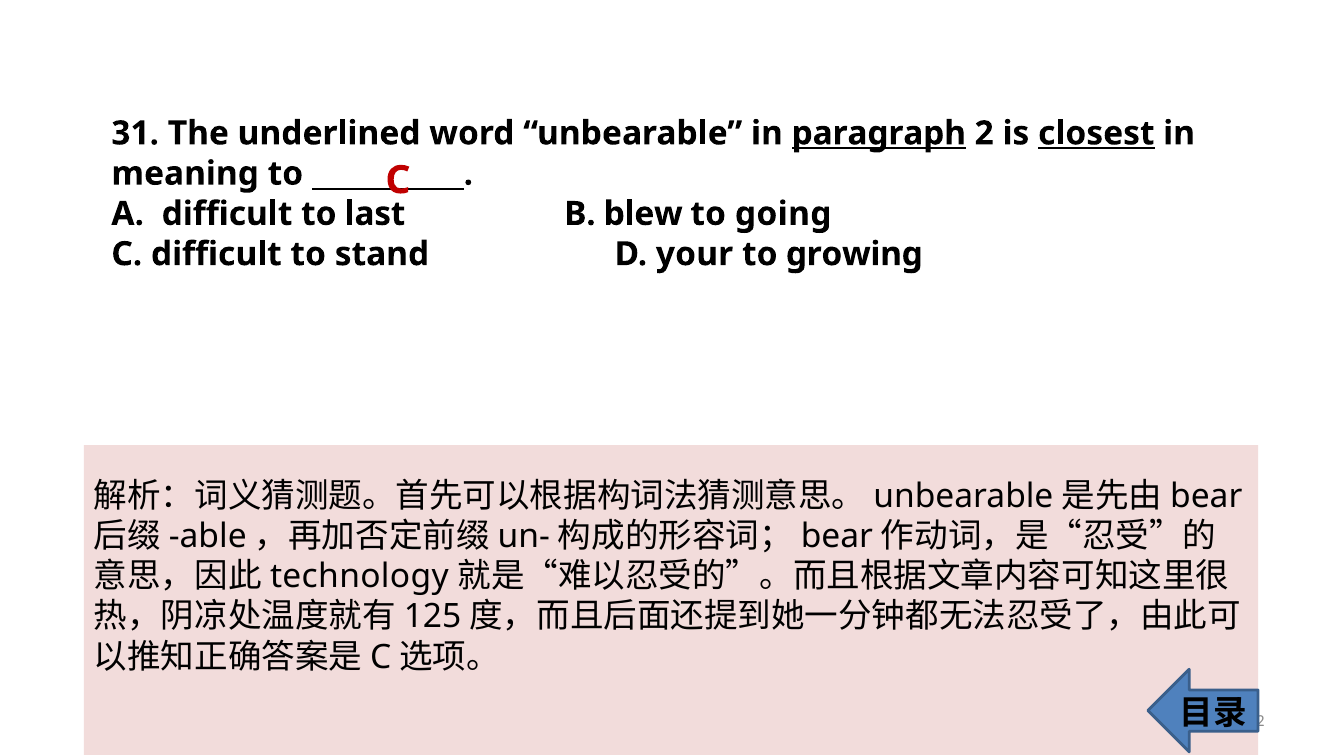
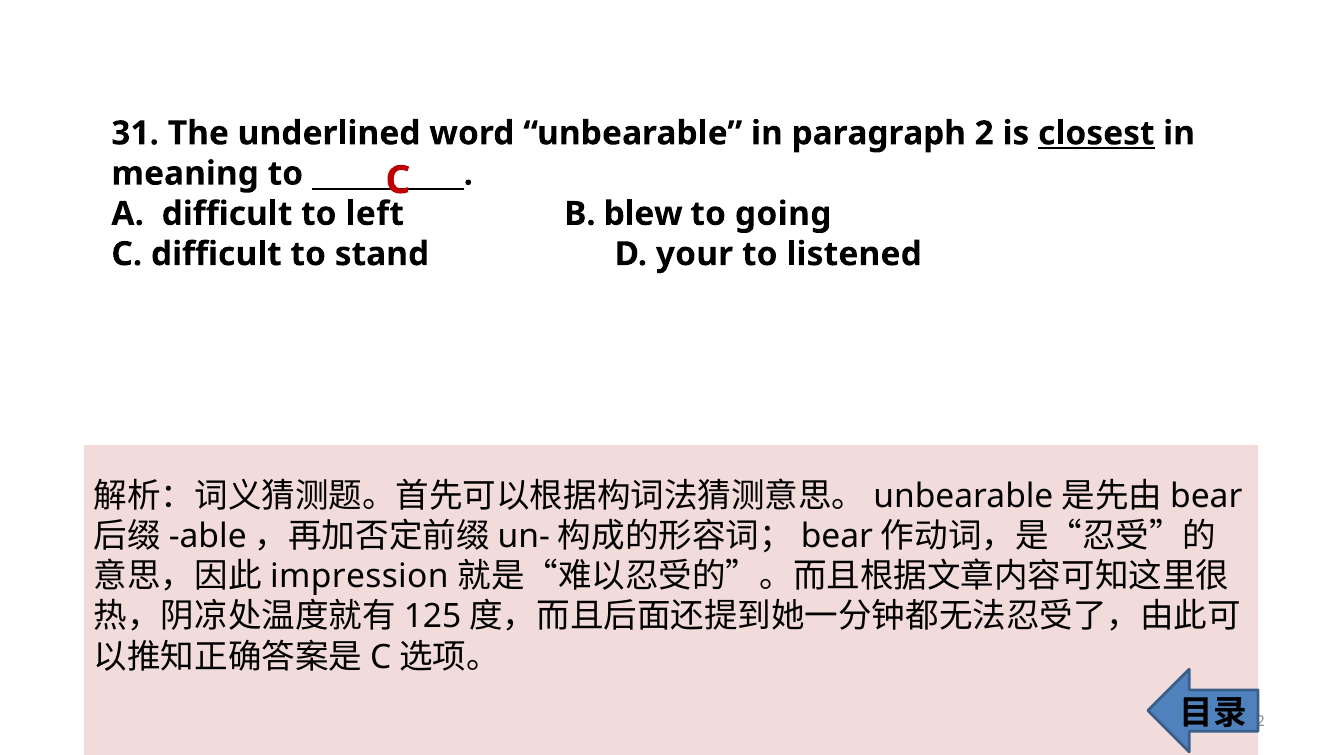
paragraph underline: present -> none
last: last -> left
growing: growing -> listened
technology: technology -> impression
